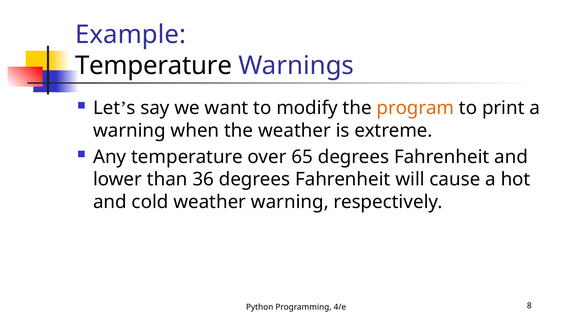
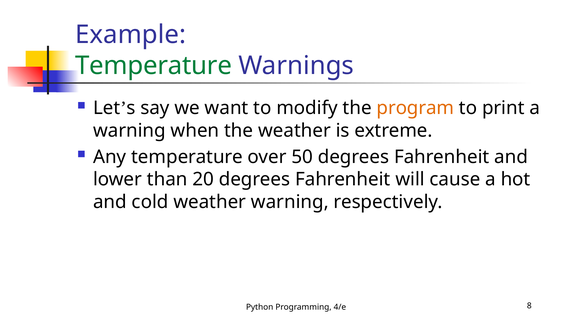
Temperature at (154, 66) colour: black -> green
65: 65 -> 50
36: 36 -> 20
